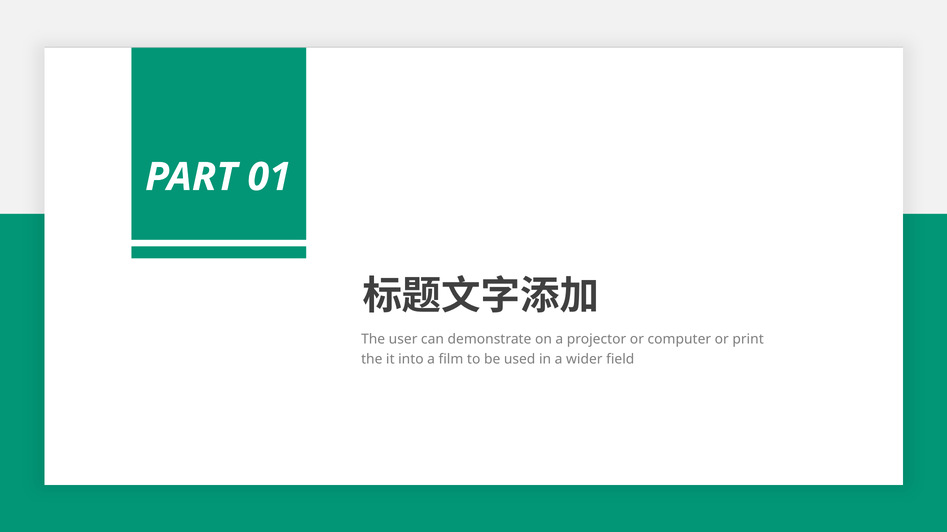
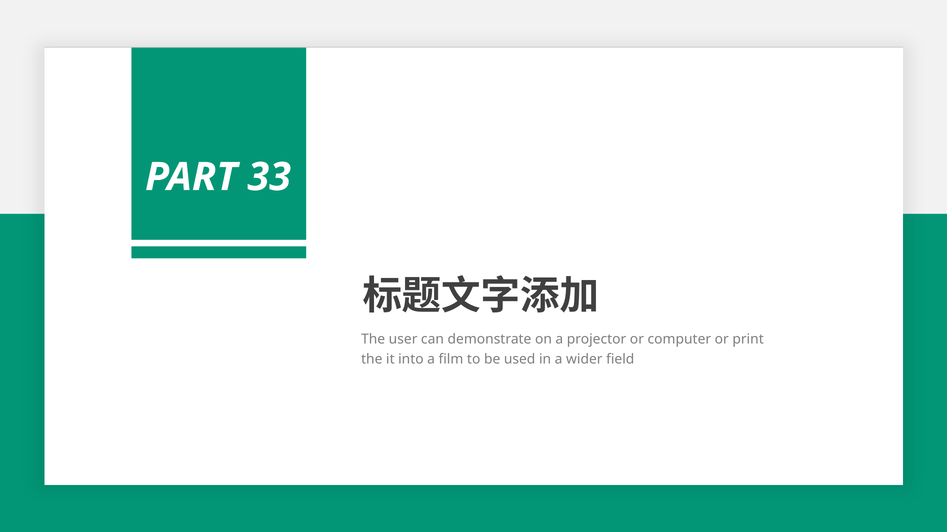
01: 01 -> 33
